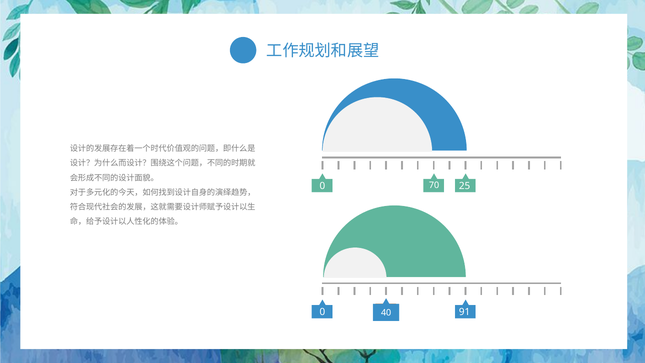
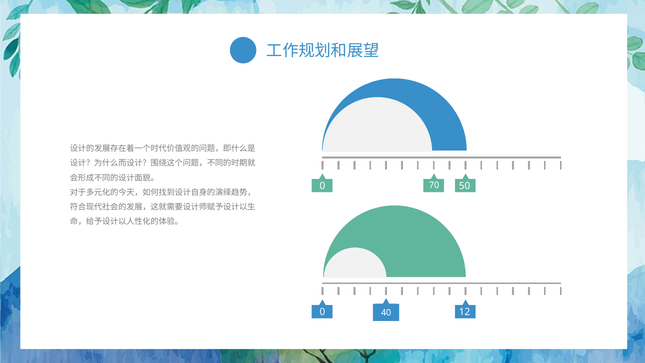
25: 25 -> 50
91: 91 -> 12
